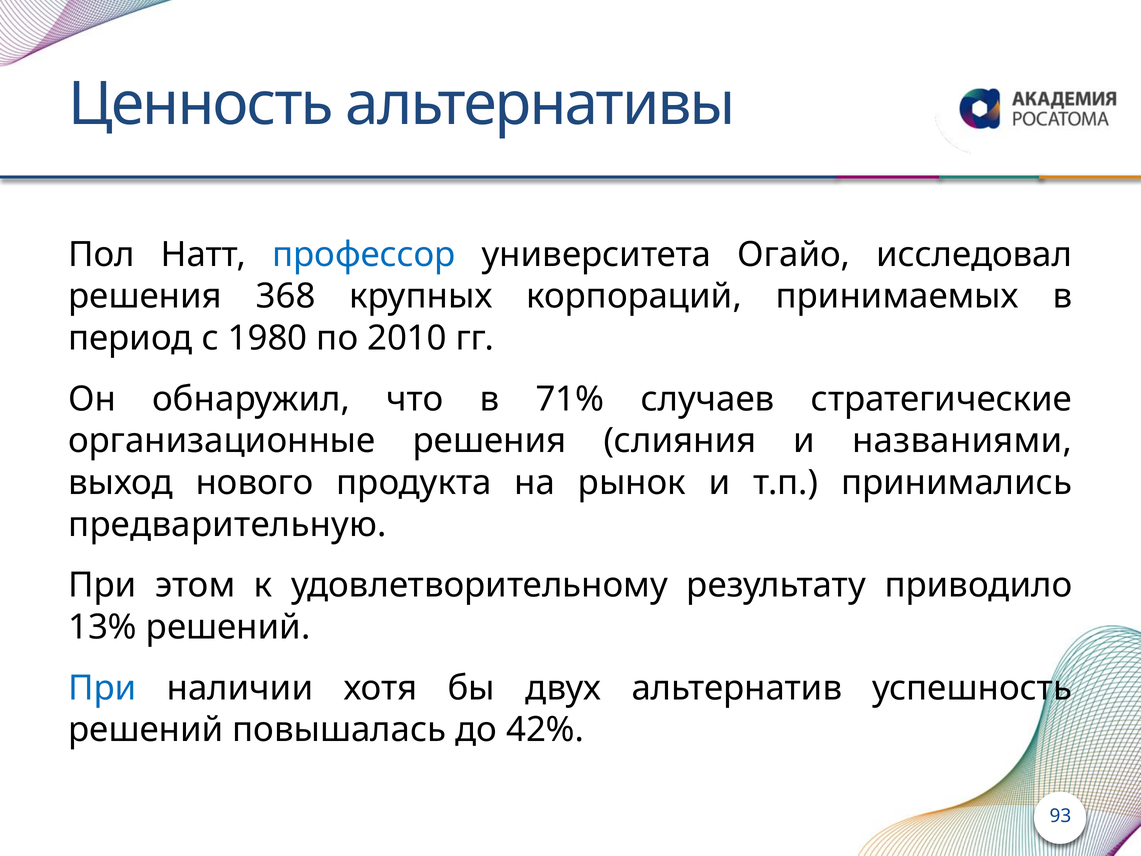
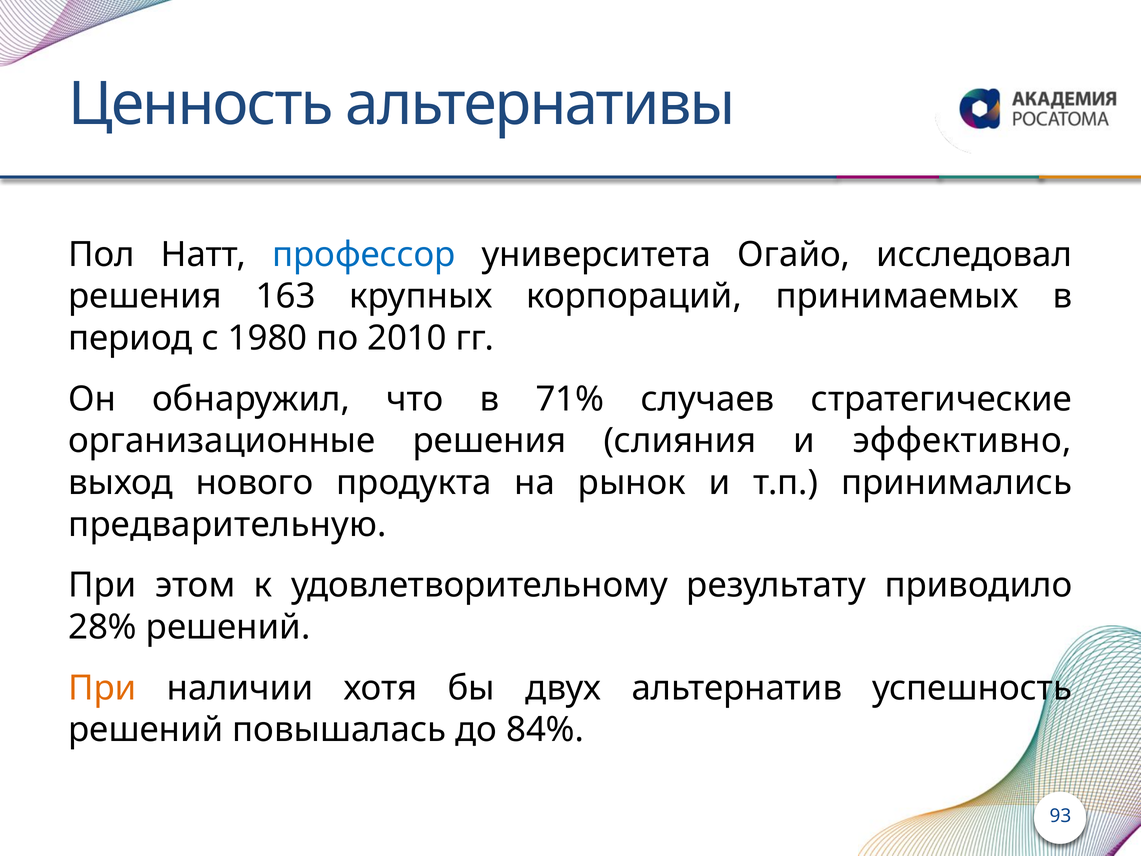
368: 368 -> 163
названиями: названиями -> эффективно
13%: 13% -> 28%
При at (102, 688) colour: blue -> orange
42%: 42% -> 84%
